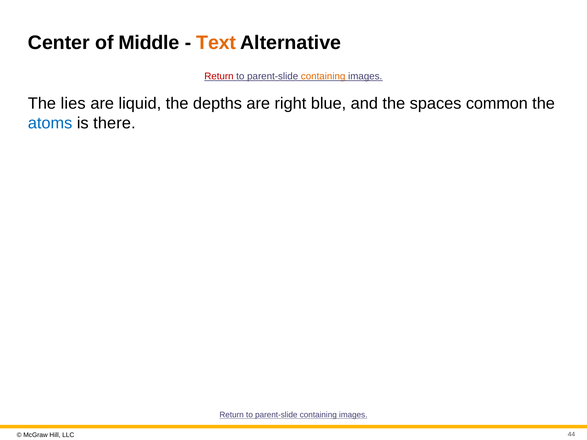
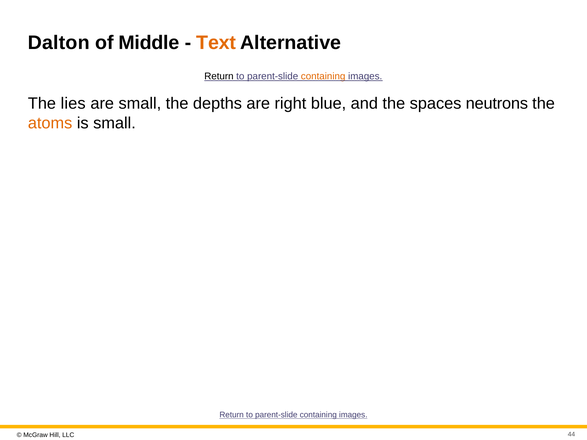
Center: Center -> Dalton
Return at (219, 76) colour: red -> black
are liquid: liquid -> small
common: common -> neutrons
atoms colour: blue -> orange
is there: there -> small
